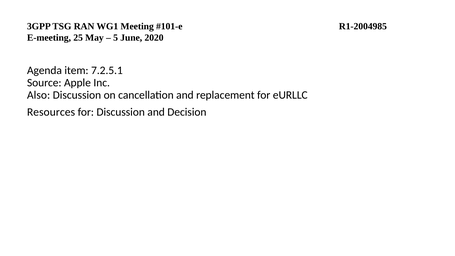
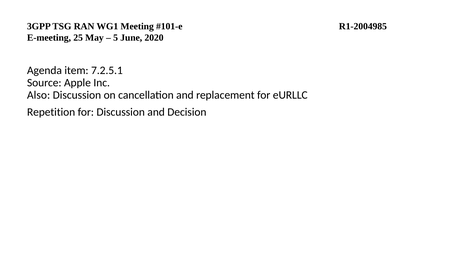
Resources: Resources -> Repetition
